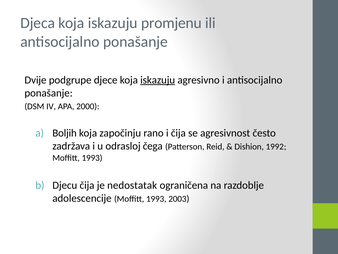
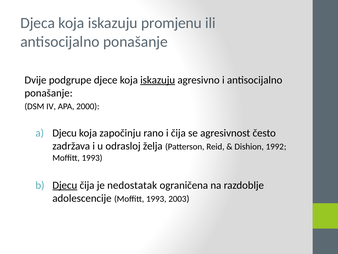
Boljih at (65, 133): Boljih -> Djecu
čega: čega -> želja
Djecu at (65, 185) underline: none -> present
